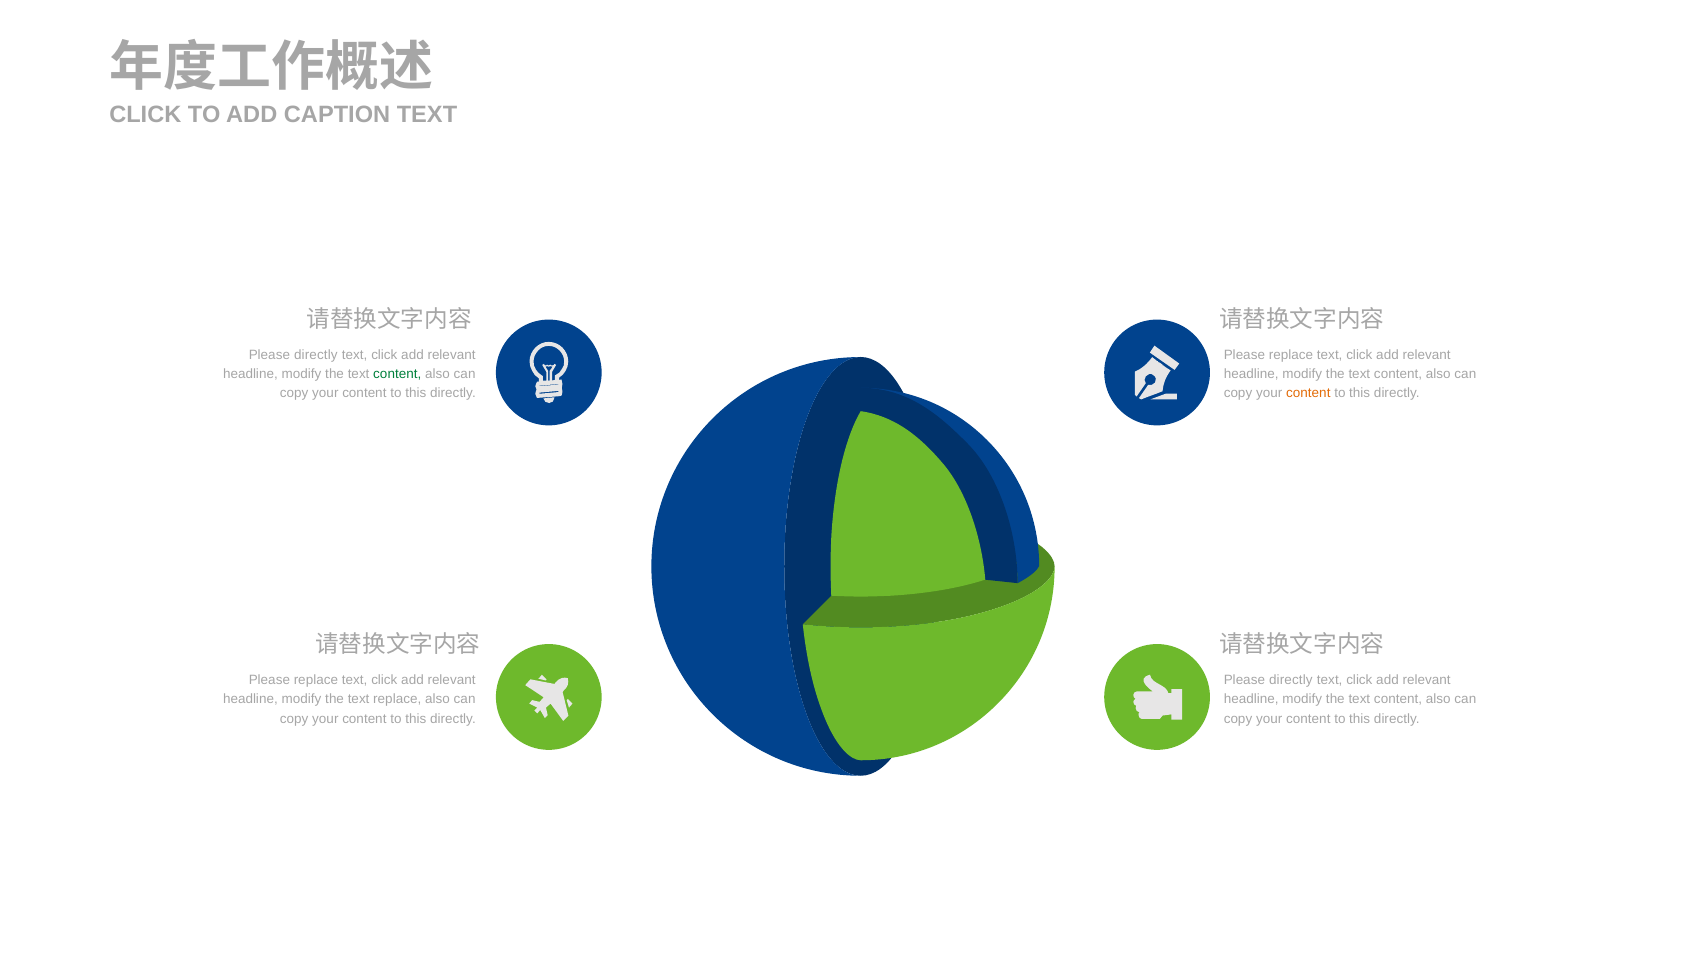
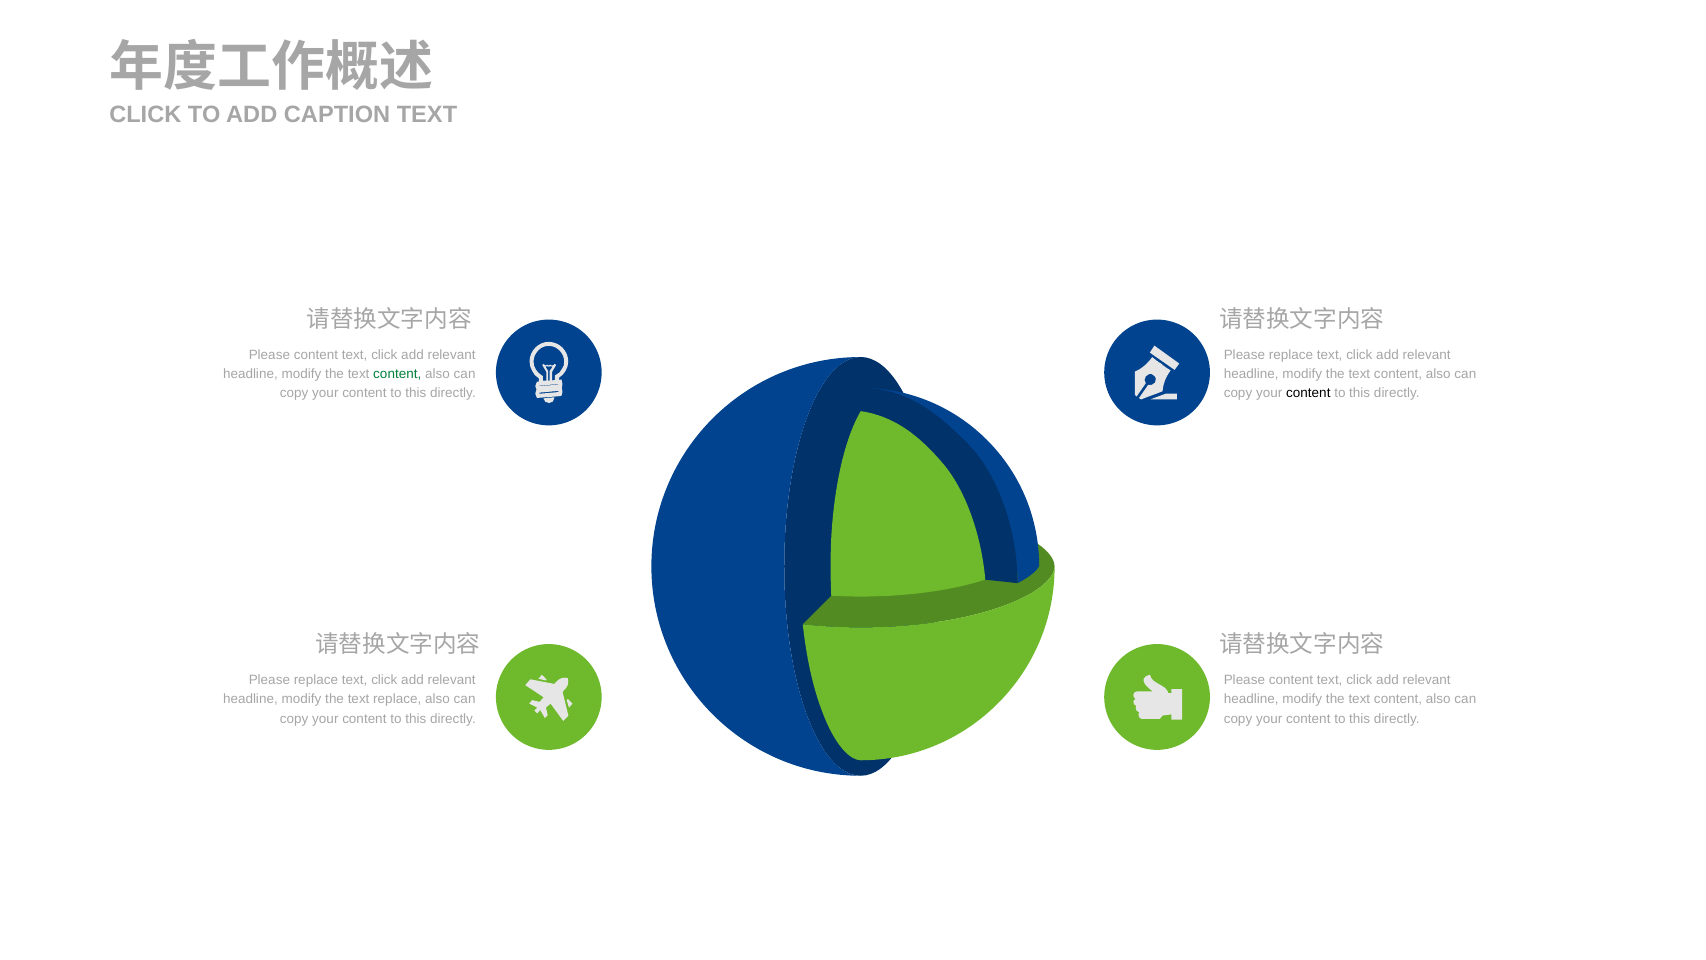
directly at (316, 355): directly -> content
content at (1308, 393) colour: orange -> black
directly at (1291, 680): directly -> content
